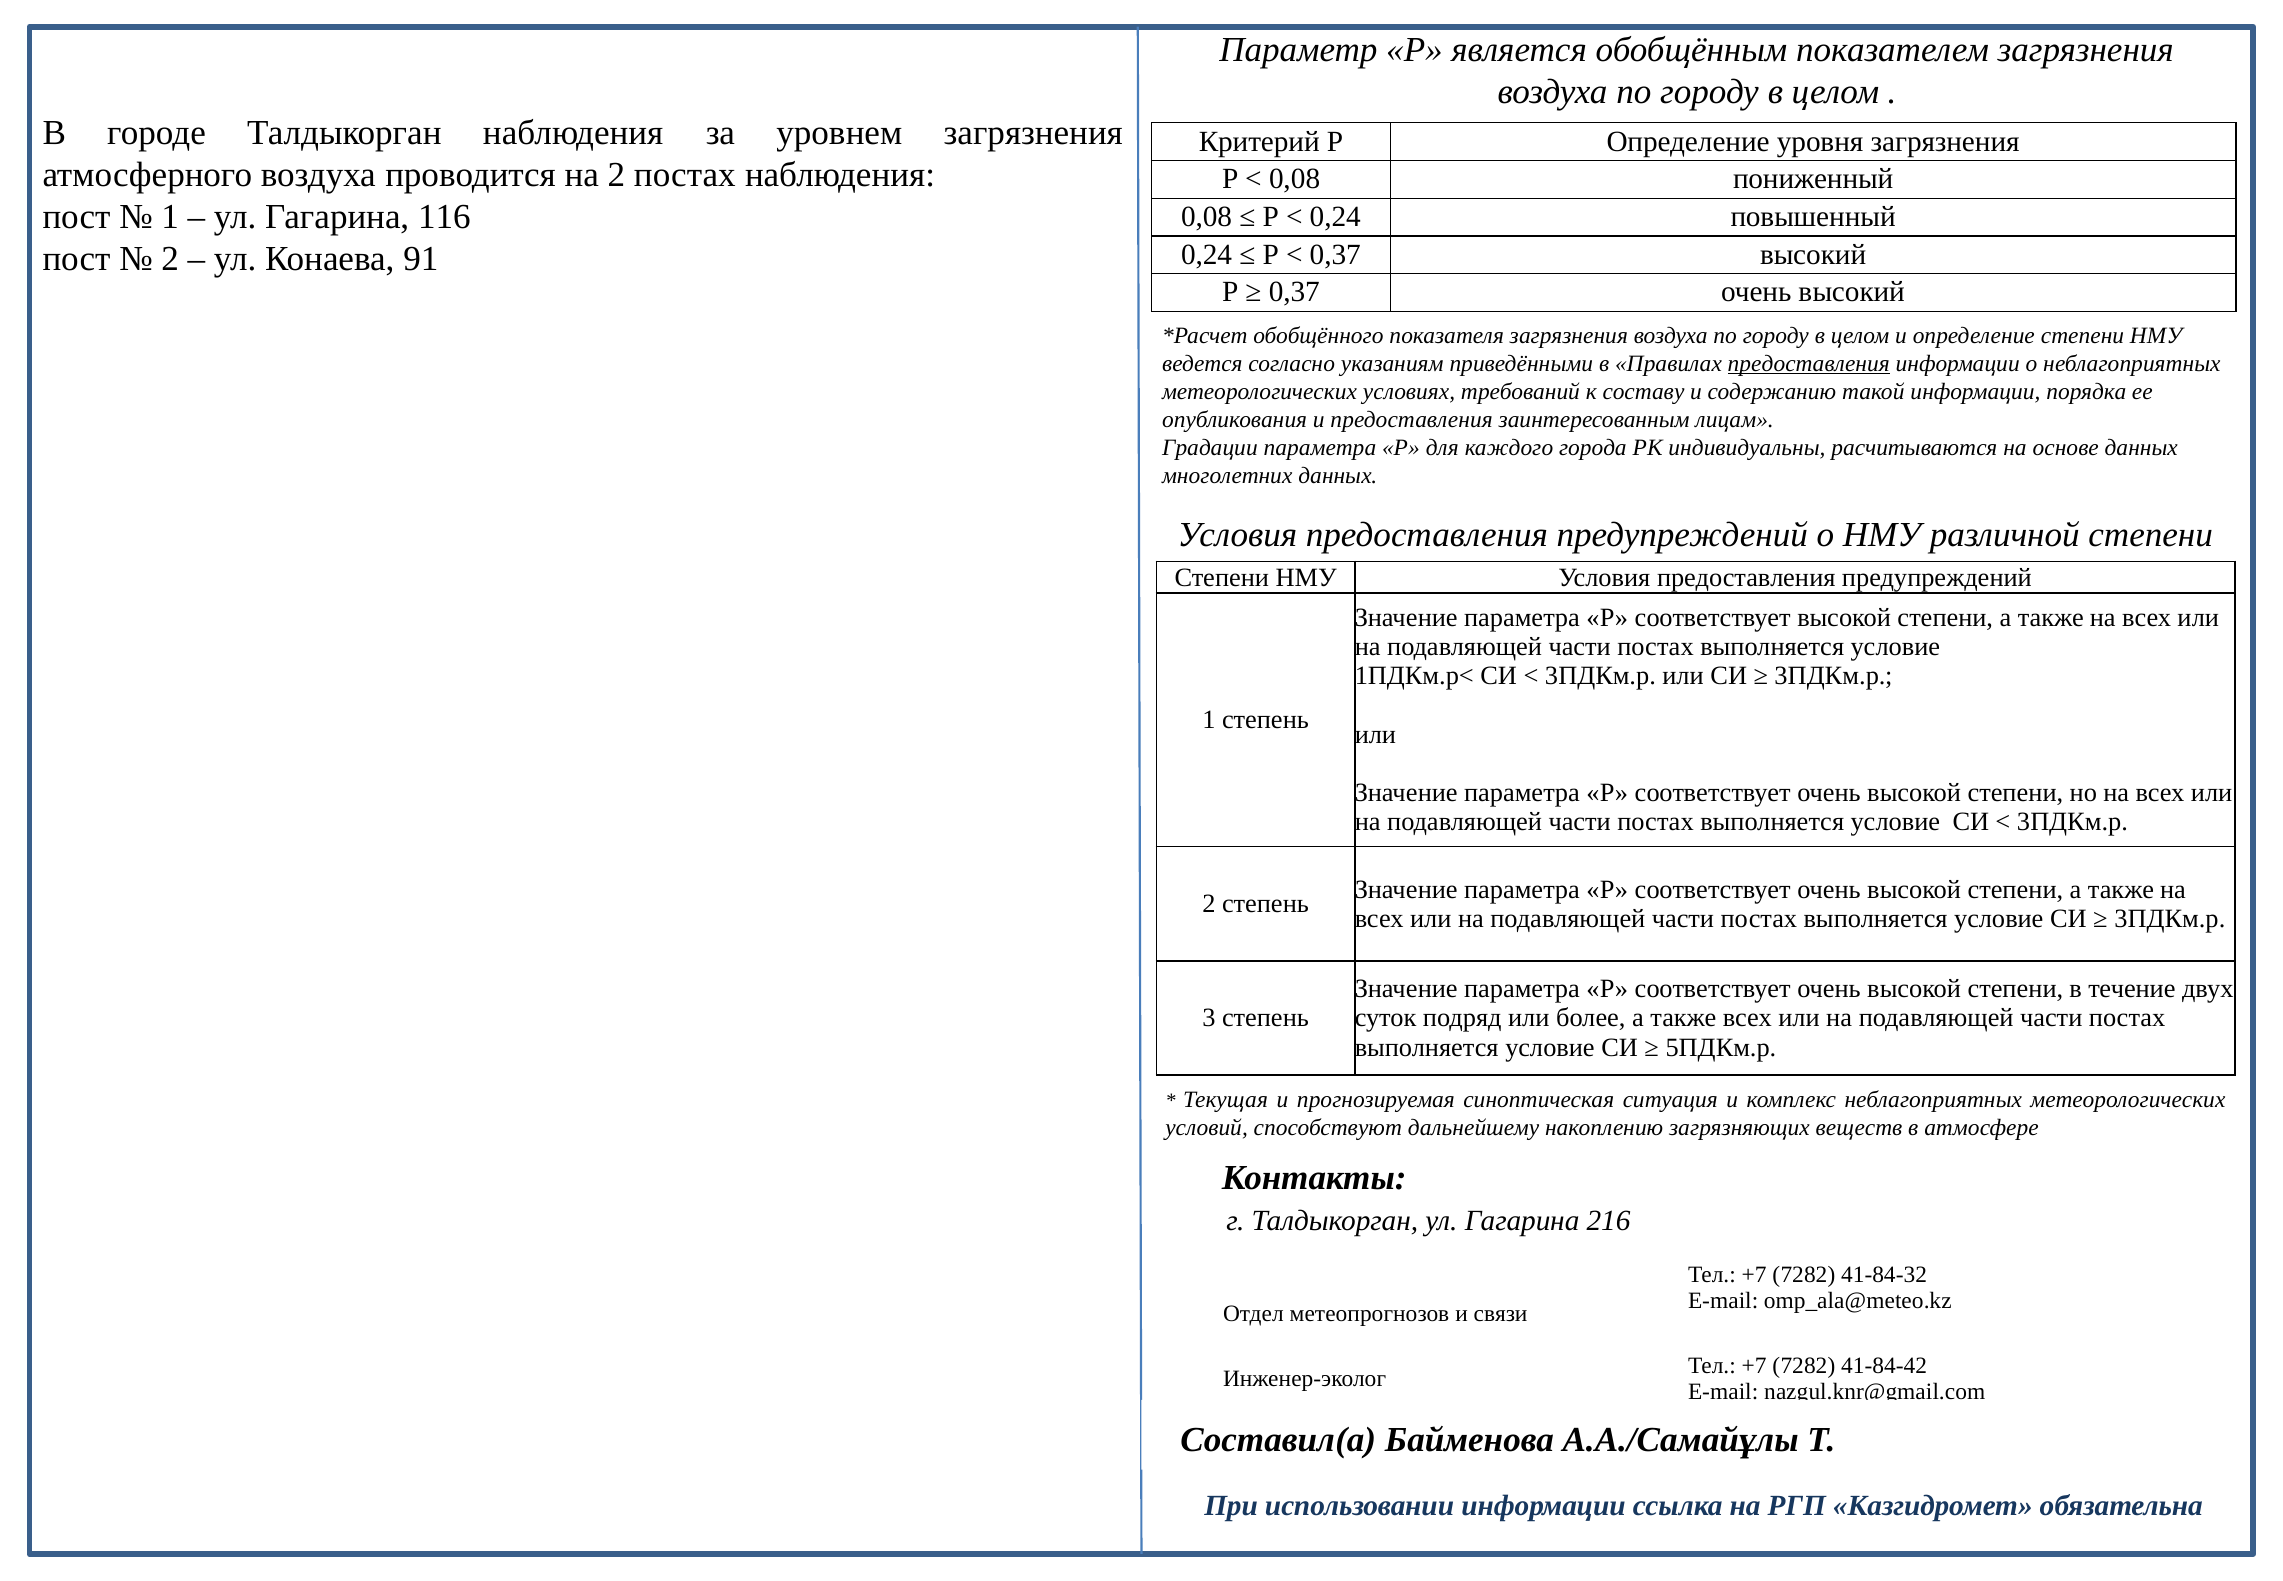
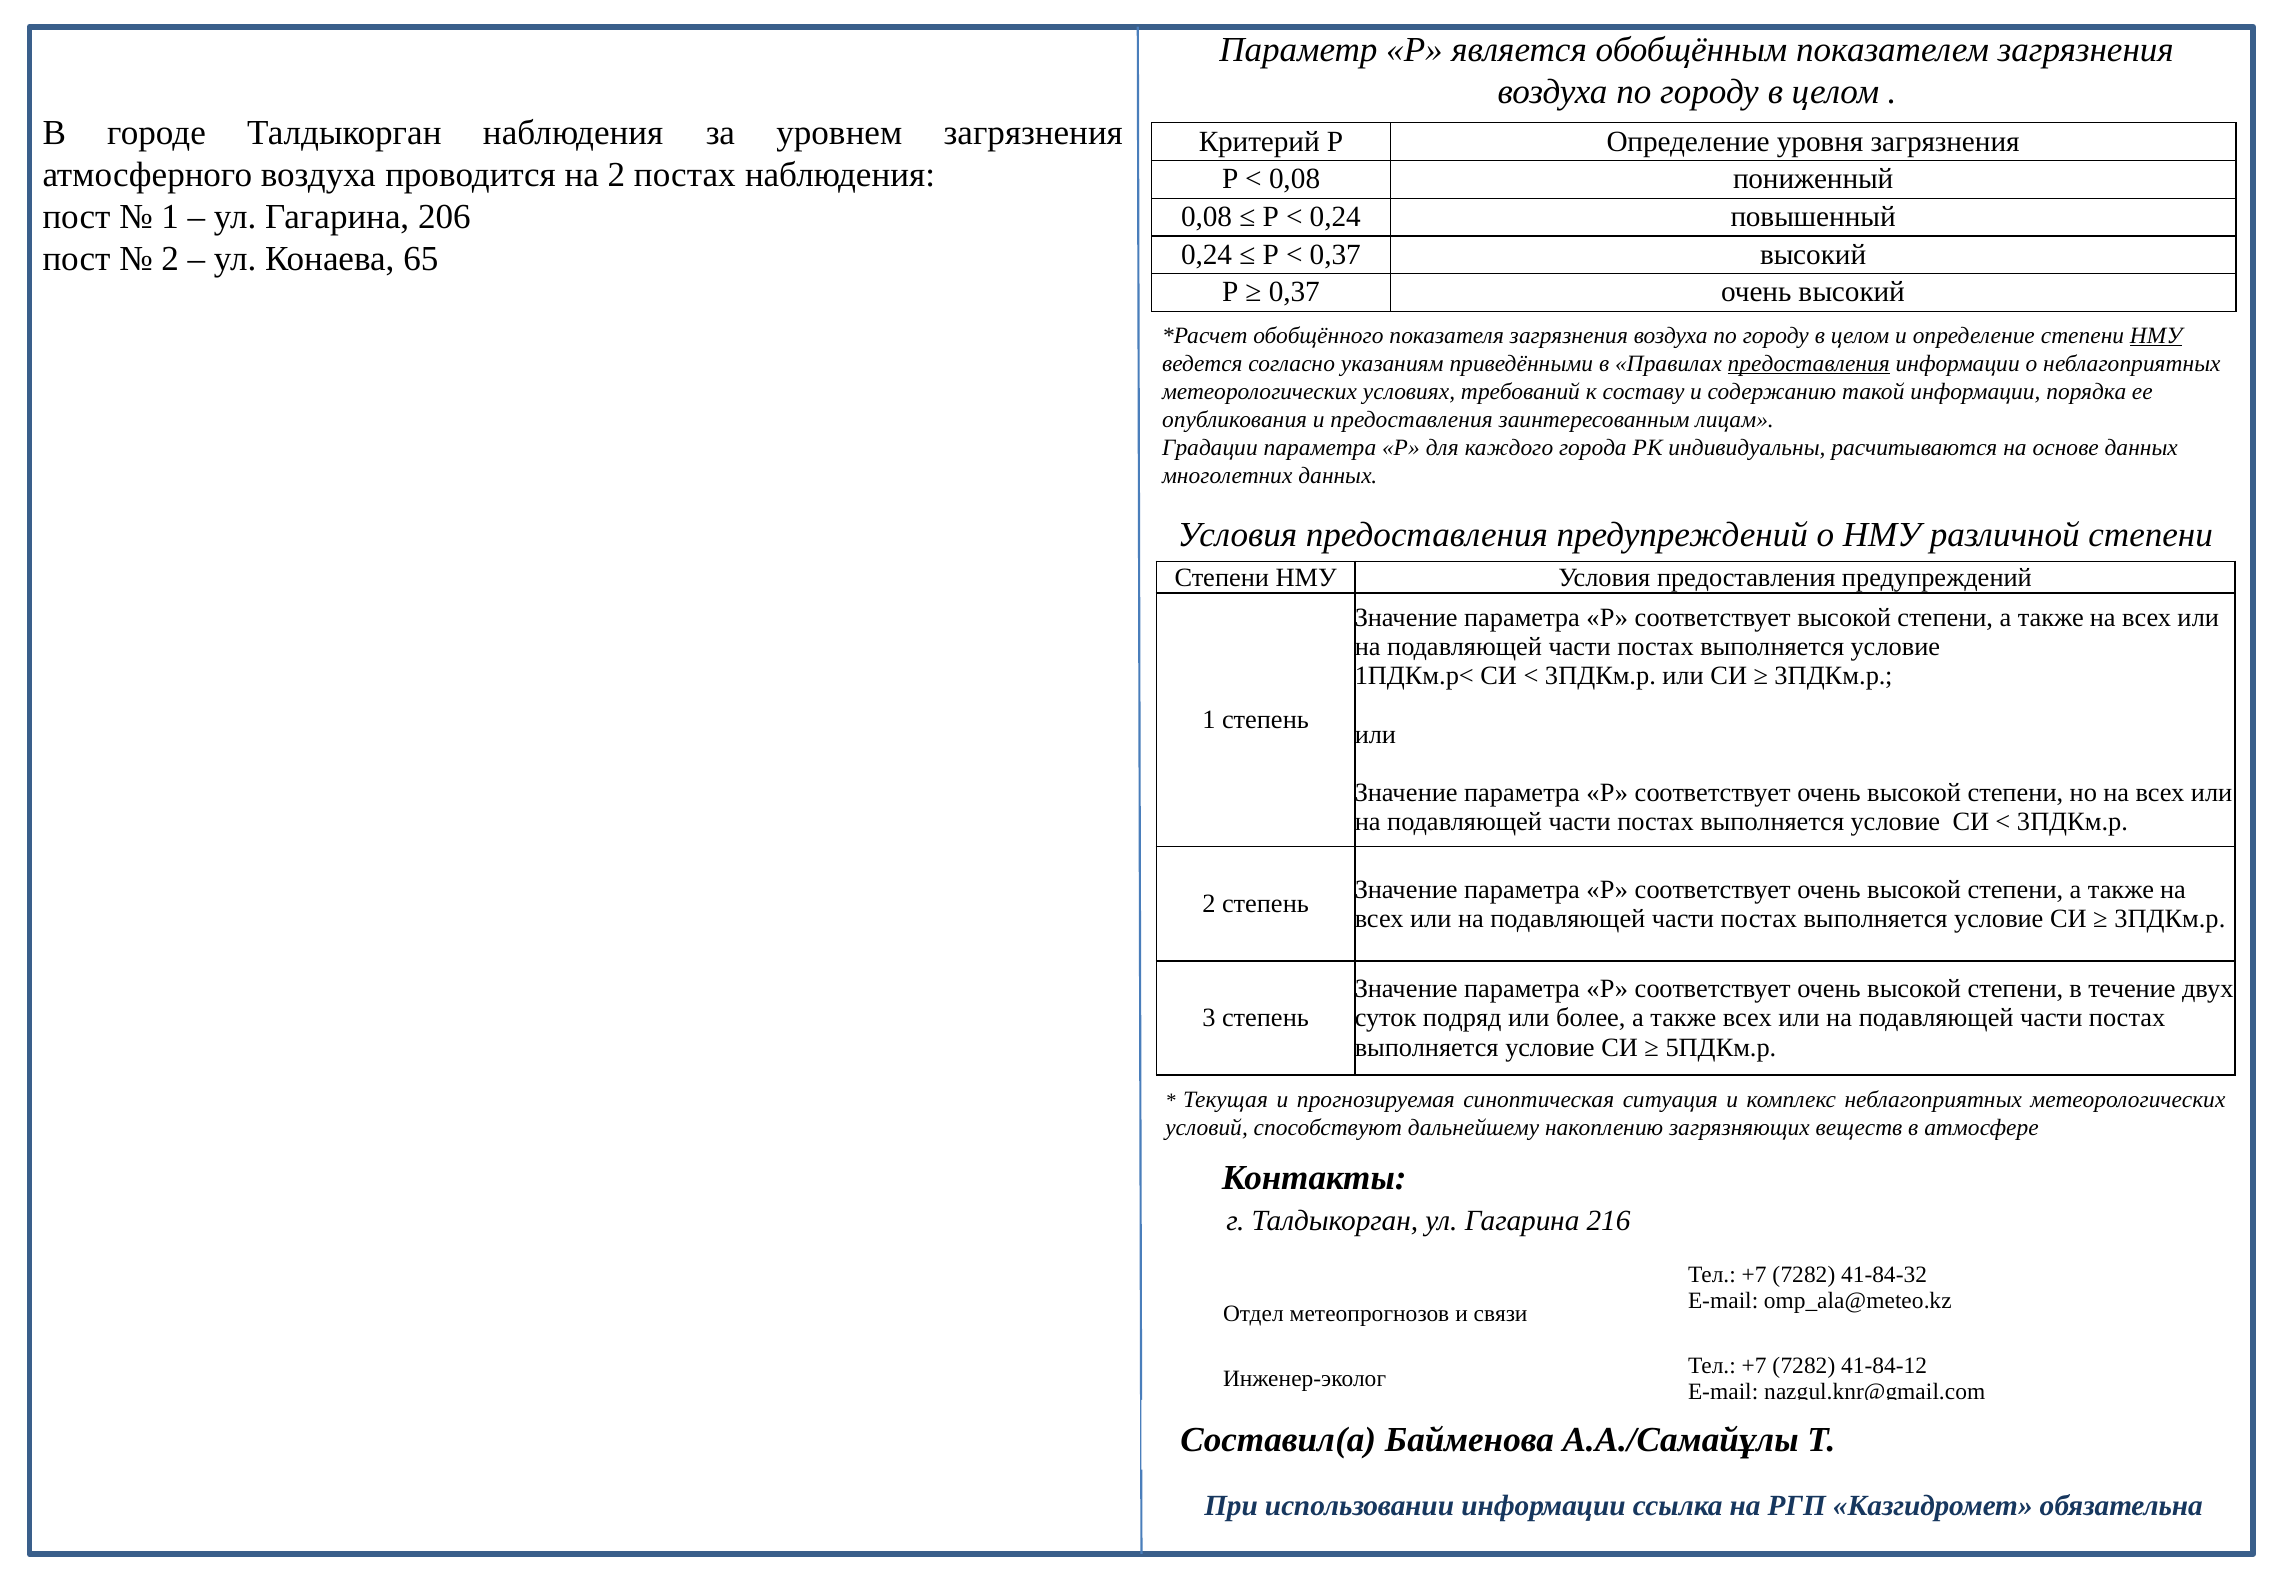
116: 116 -> 206
91: 91 -> 65
НМУ at (2156, 335) underline: none -> present
41-84-42: 41-84-42 -> 41-84-12
